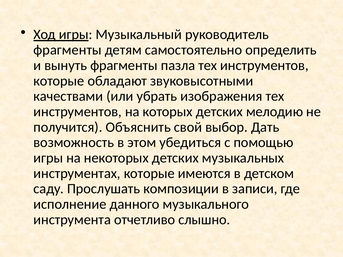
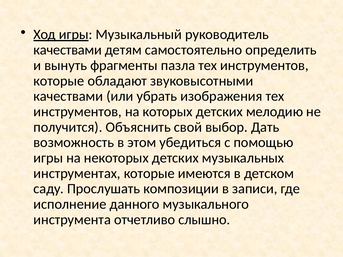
фрагменты at (68, 50): фрагменты -> качествами
